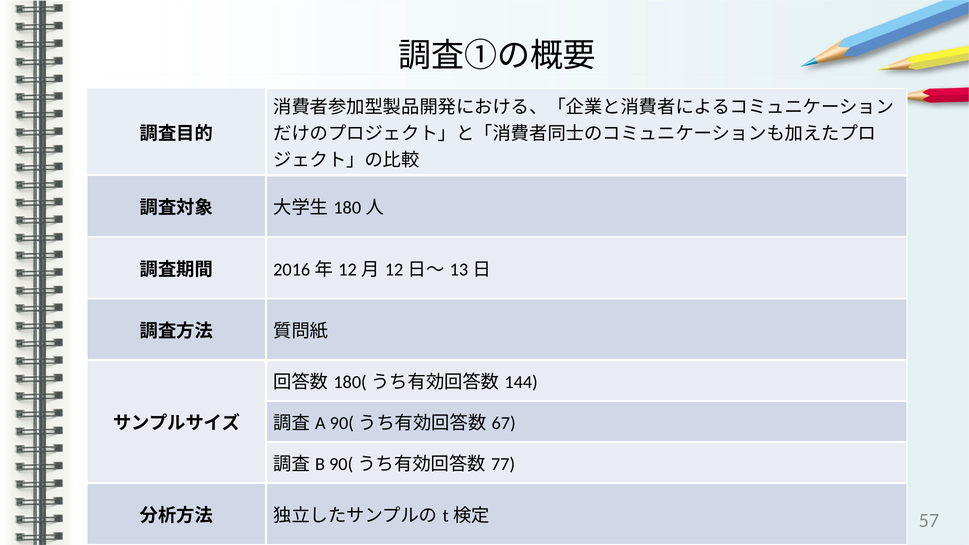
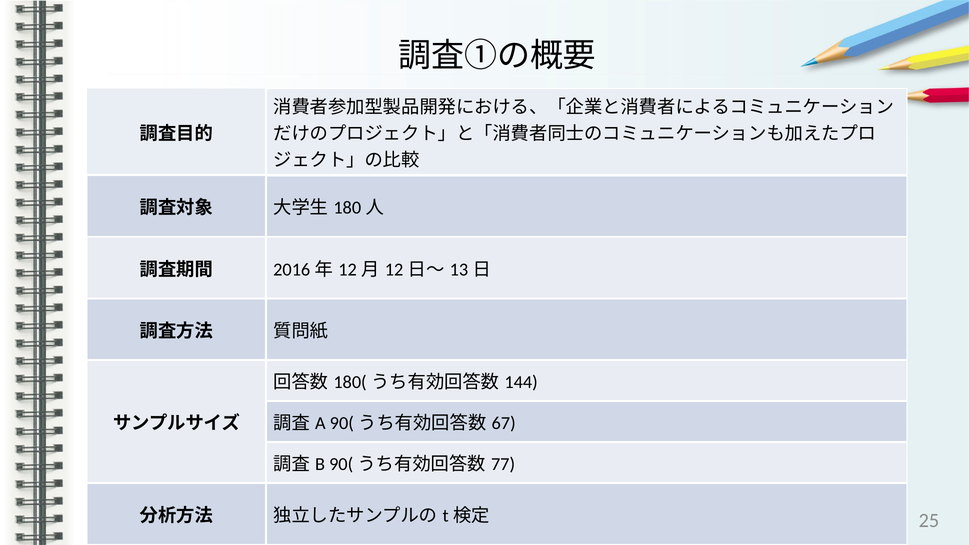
57: 57 -> 25
